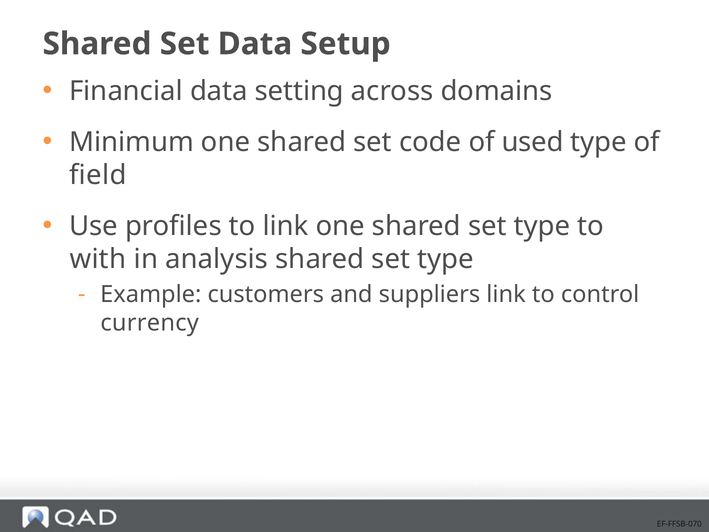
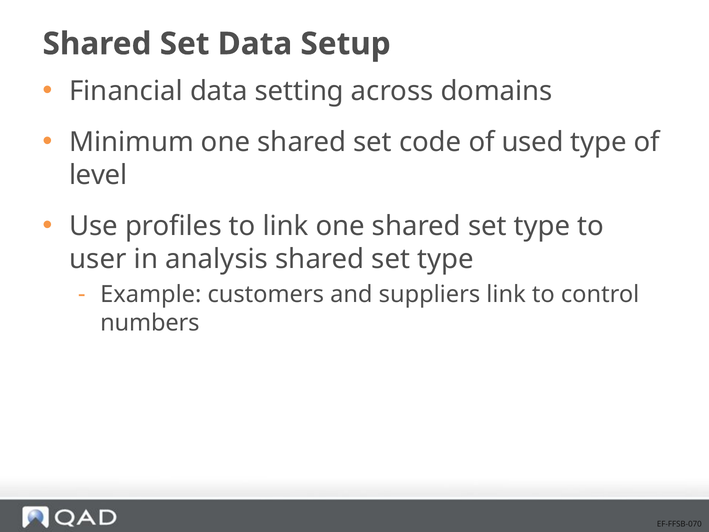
field: field -> level
with: with -> user
currency: currency -> numbers
